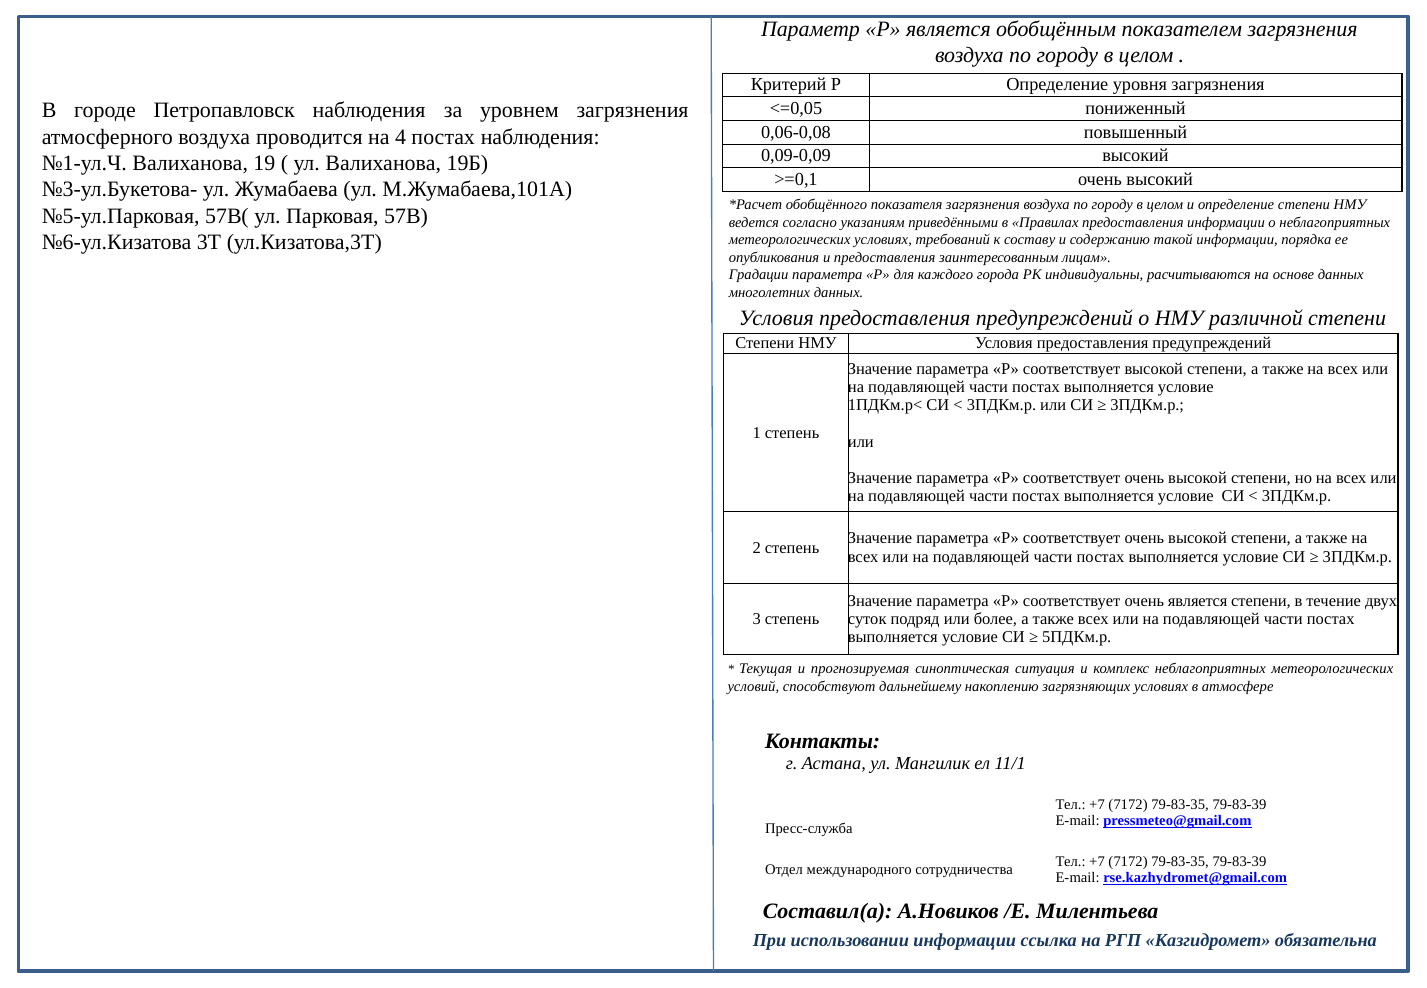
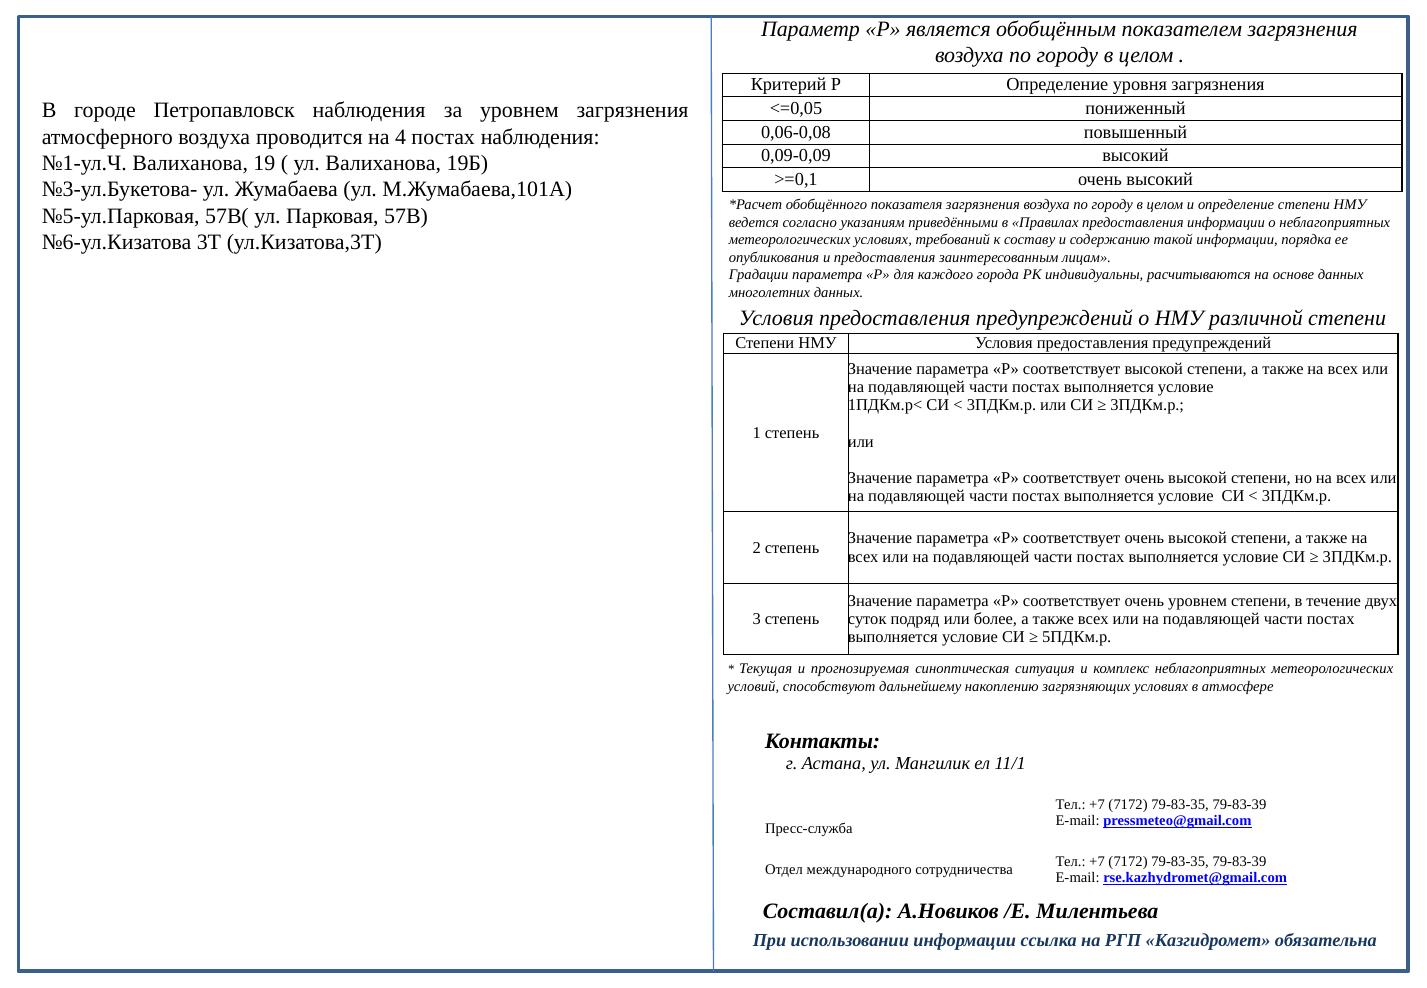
очень является: является -> уровнем
